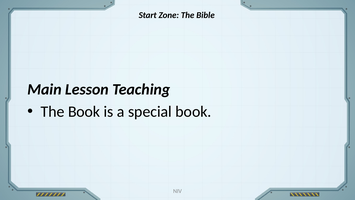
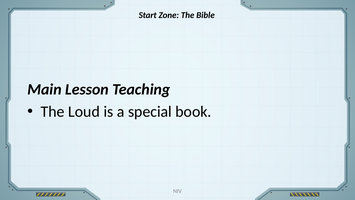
The Book: Book -> Loud
